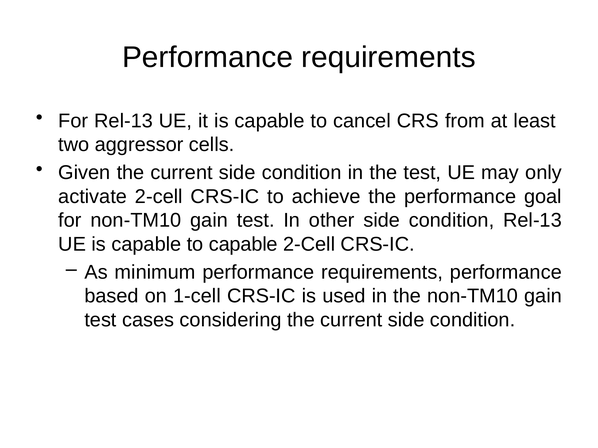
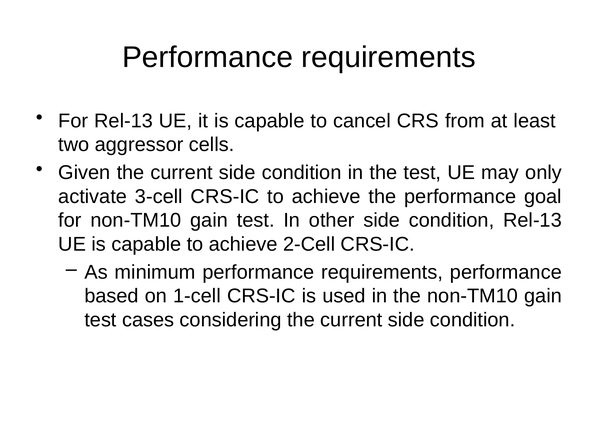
activate 2-cell: 2-cell -> 3-cell
capable to capable: capable -> achieve
